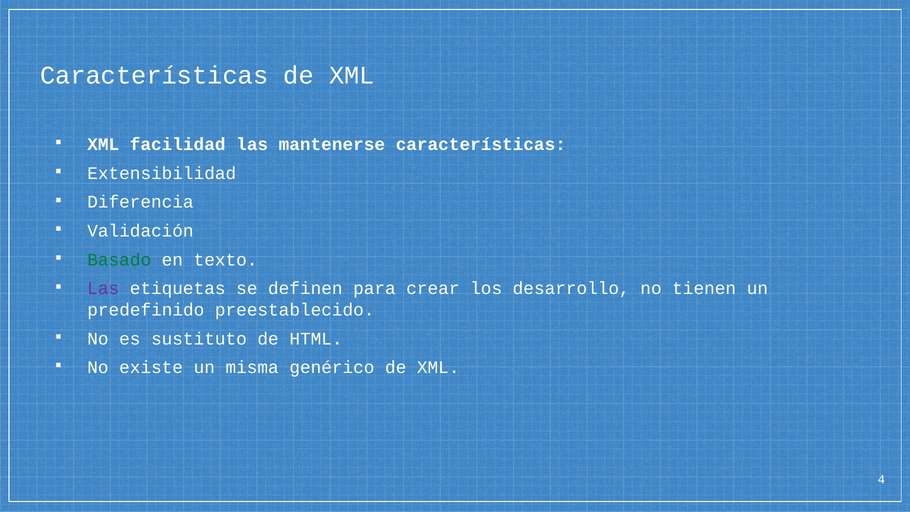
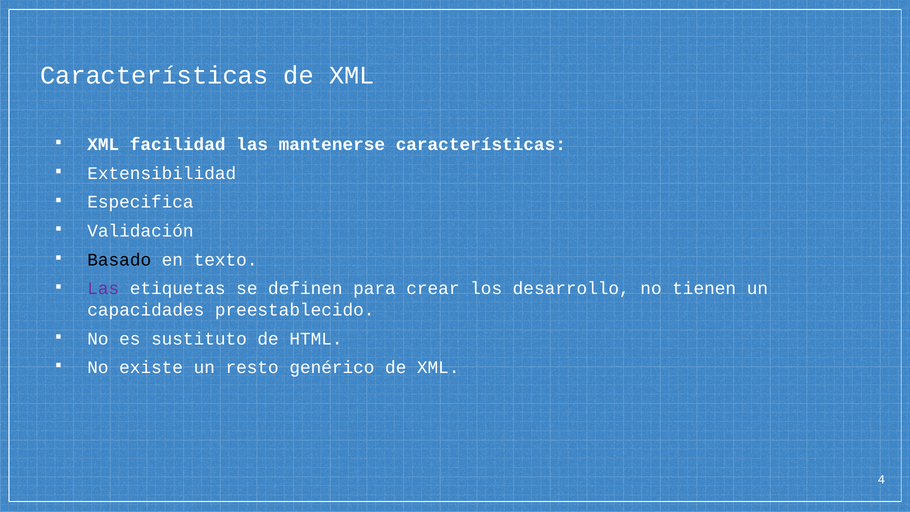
Diferencia: Diferencia -> Especifica
Basado colour: green -> black
predefinido: predefinido -> capacidades
misma: misma -> resto
